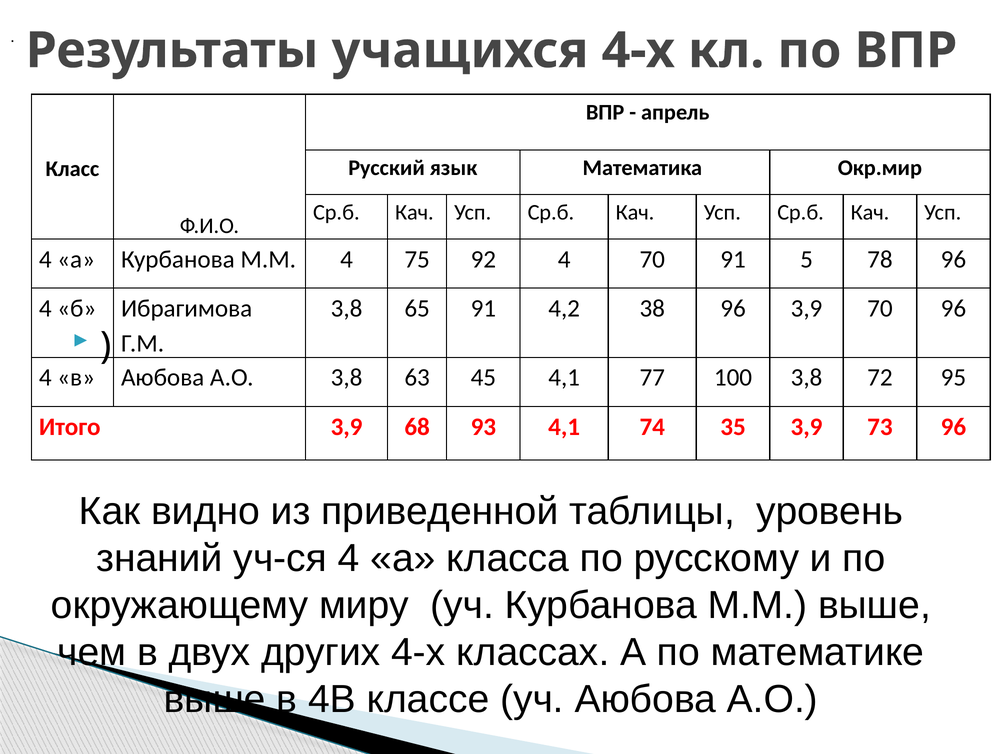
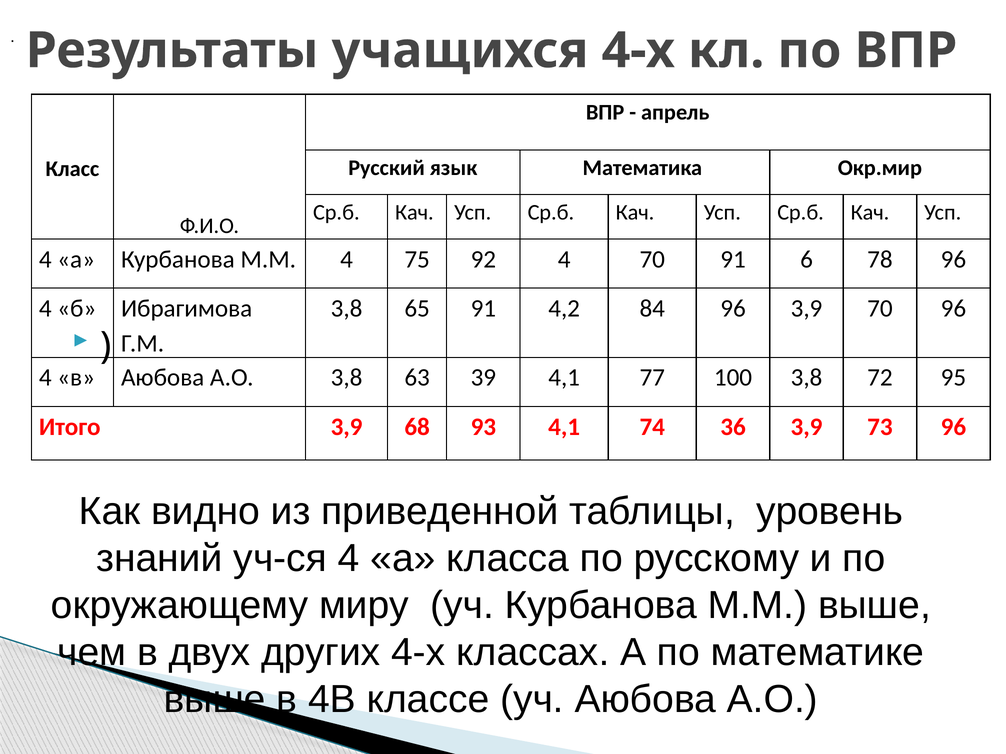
5: 5 -> 6
38: 38 -> 84
45: 45 -> 39
35: 35 -> 36
